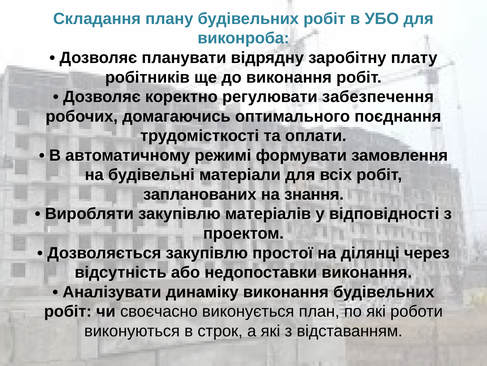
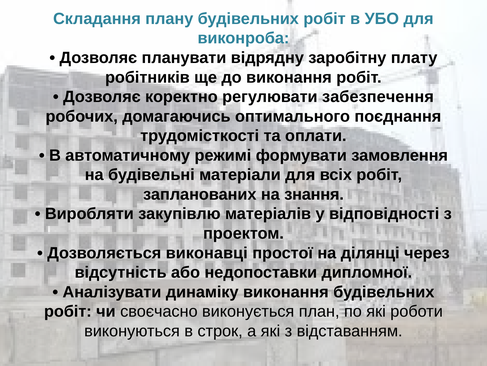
Дозволяється закупівлю: закупівлю -> виконавці
недопоставки виконання: виконання -> дипломної
